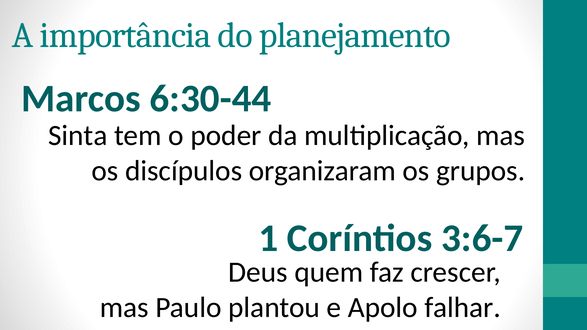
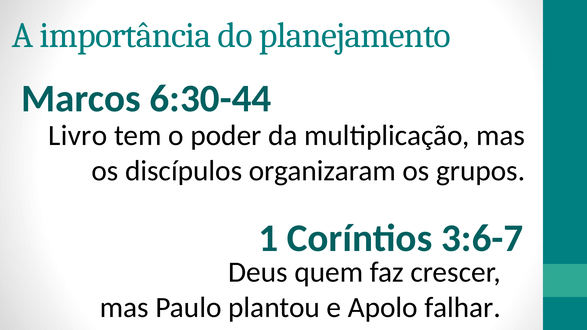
Sinta: Sinta -> Livro
